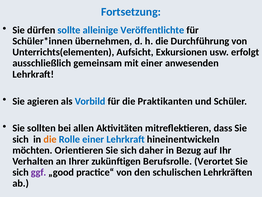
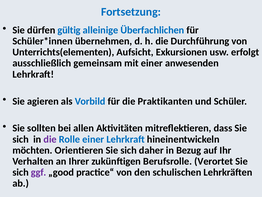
sollte: sollte -> gültig
Veröffentlichte: Veröffentlichte -> Überfachlichen
die at (50, 139) colour: orange -> purple
